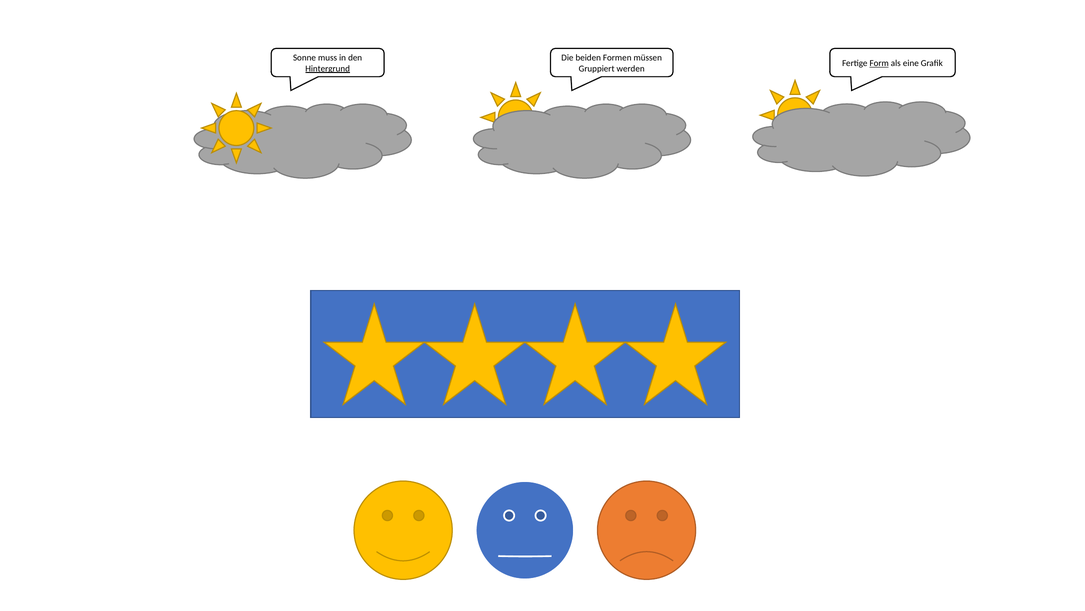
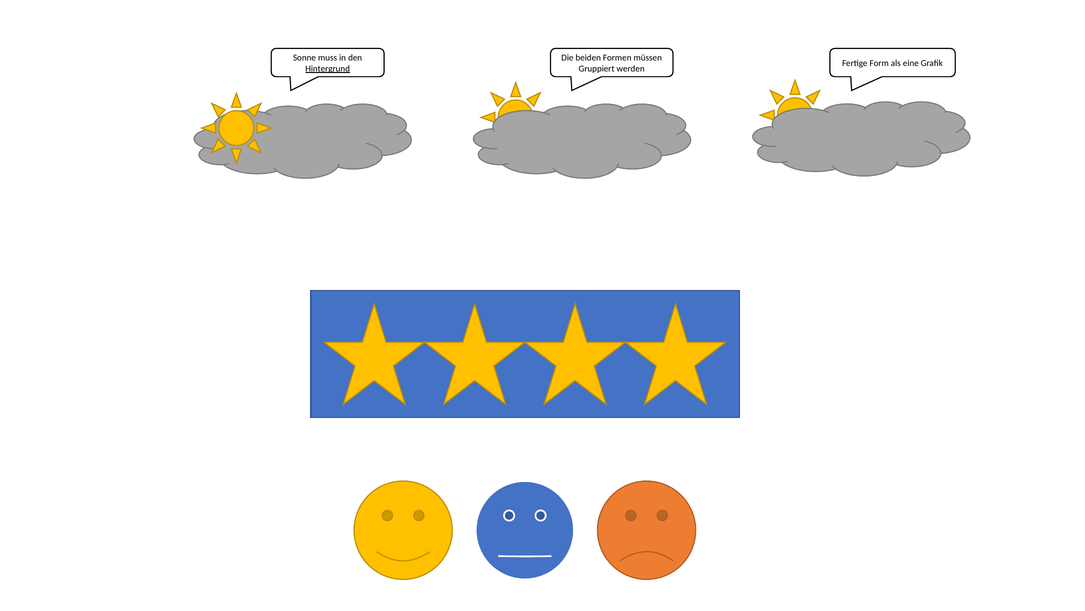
Form underline: present -> none
